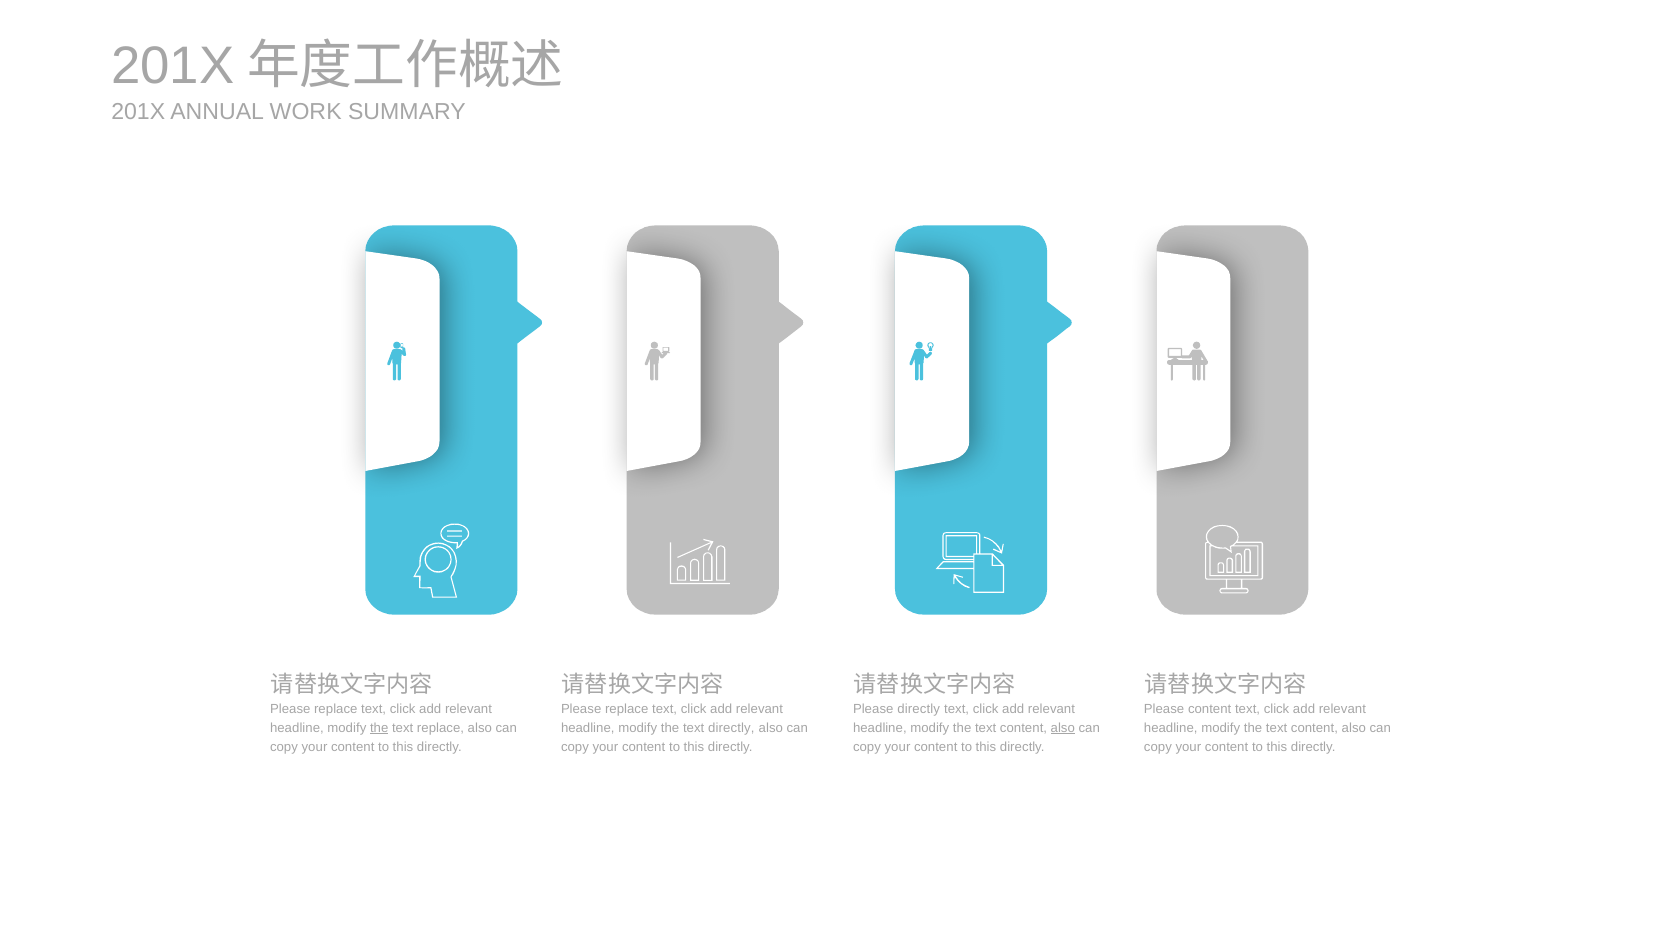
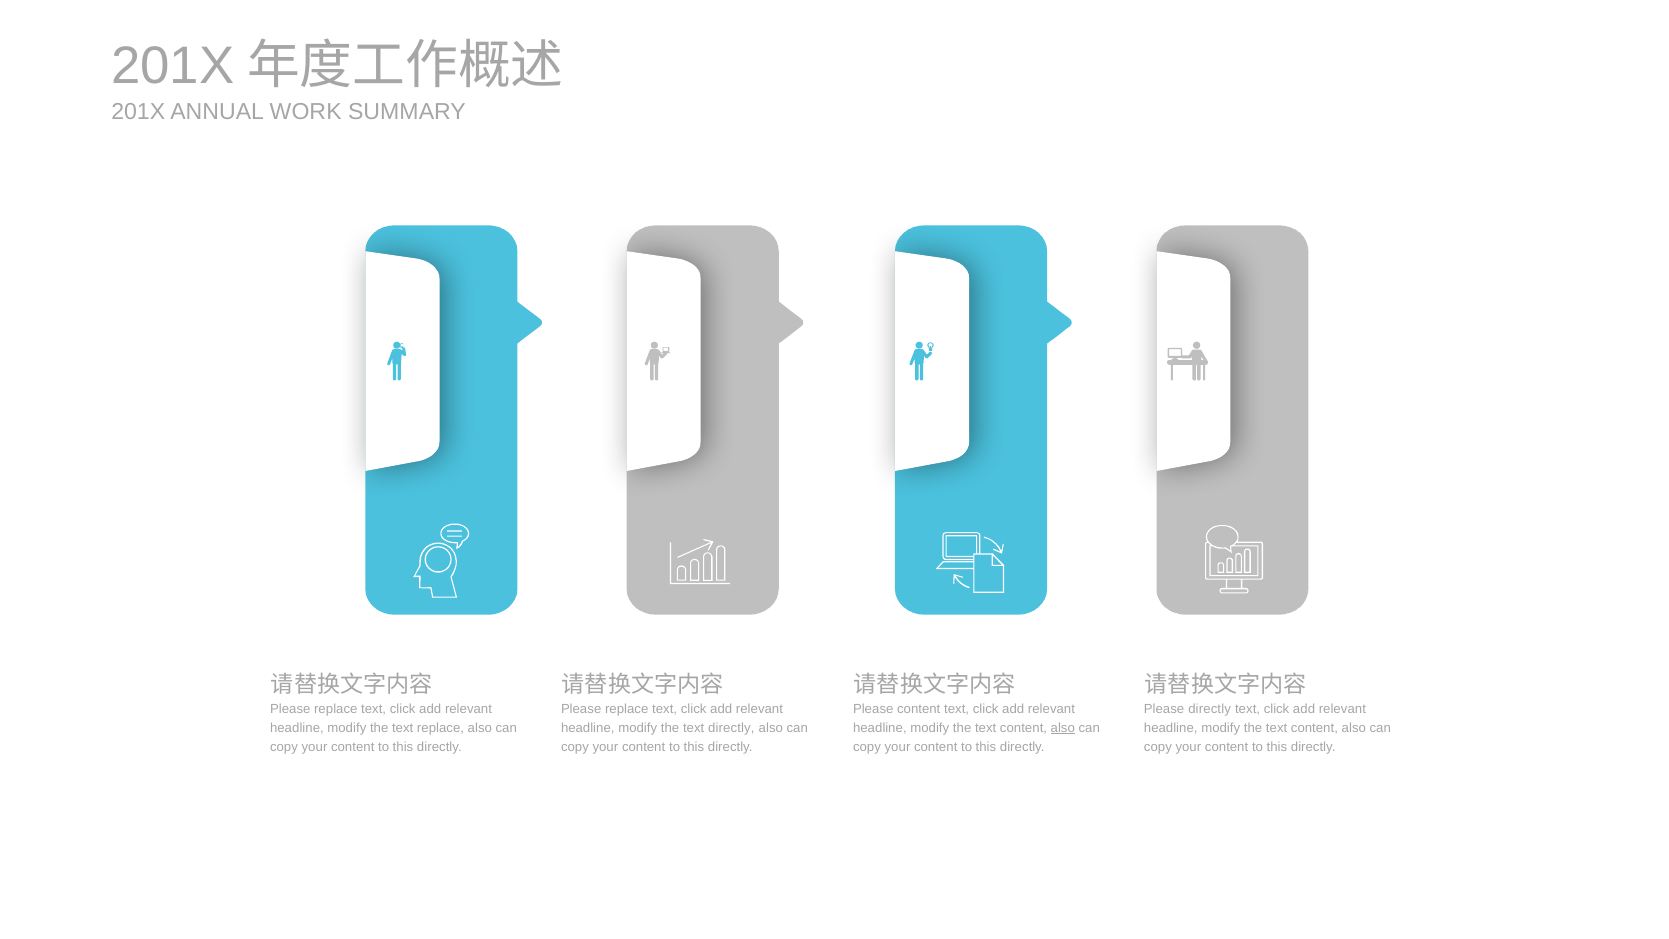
Please directly: directly -> content
Please content: content -> directly
the at (379, 728) underline: present -> none
